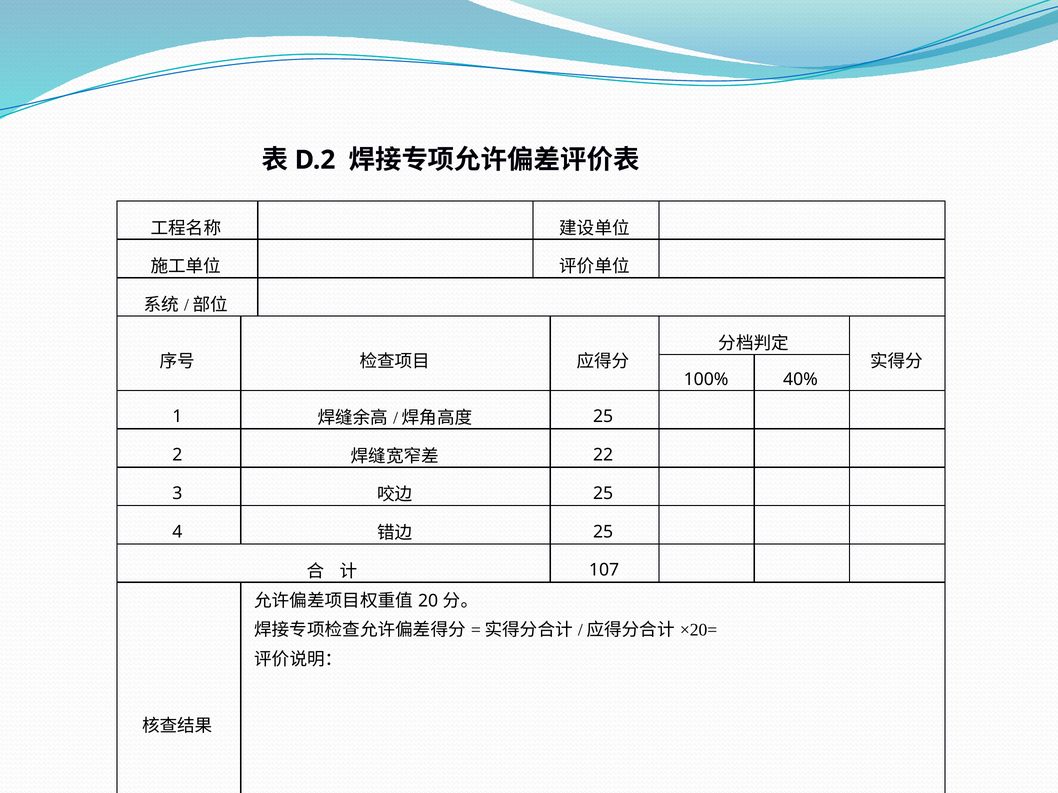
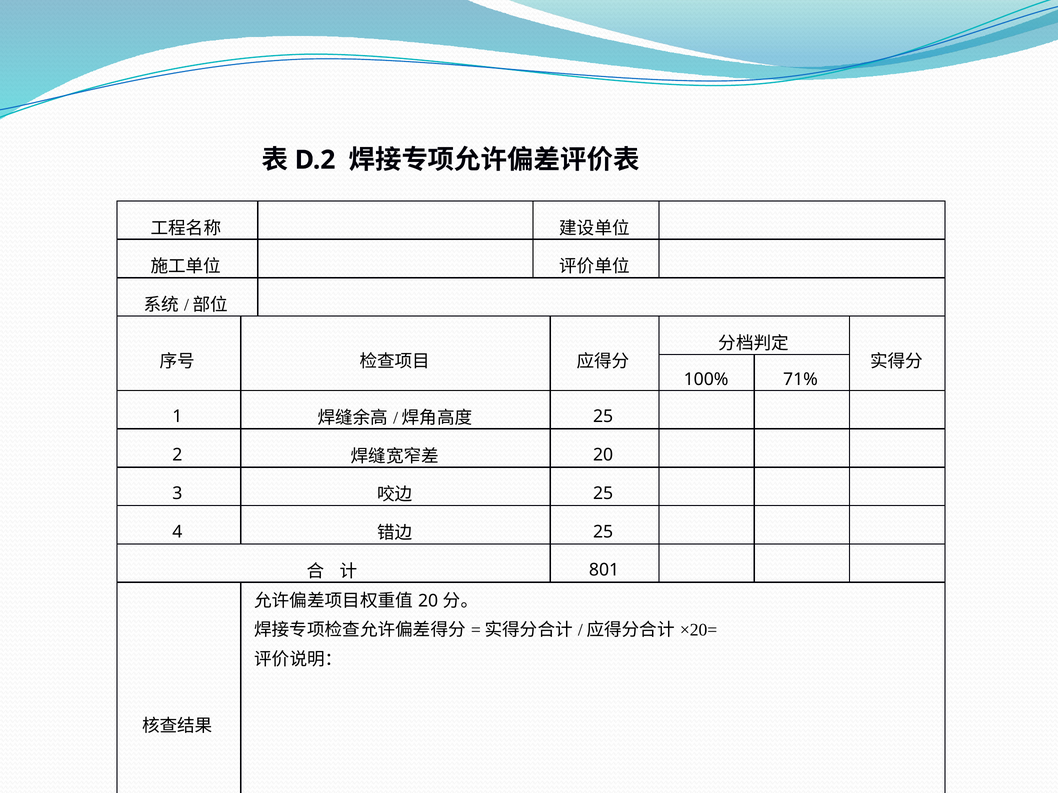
40%: 40% -> 71%
22 at (603, 455): 22 -> 20
107: 107 -> 801
